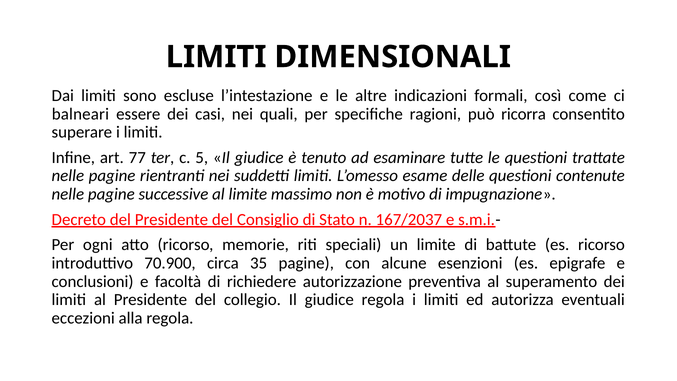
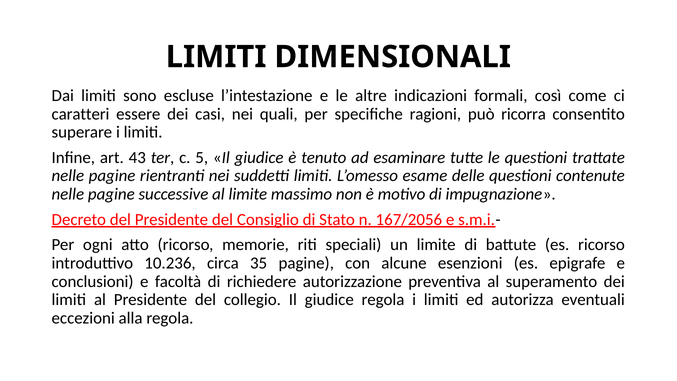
balneari: balneari -> caratteri
77: 77 -> 43
167/2037: 167/2037 -> 167/2056
70.900: 70.900 -> 10.236
